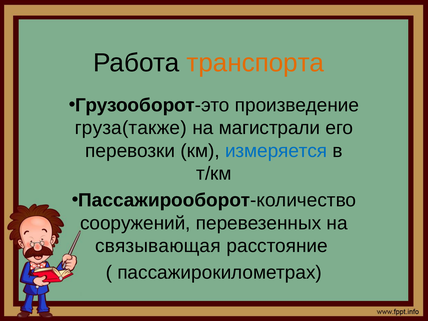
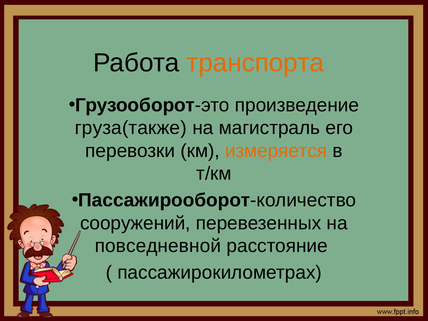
магистрали: магистрали -> магистраль
измеряется colour: blue -> orange
связывающая: связывающая -> повседневной
